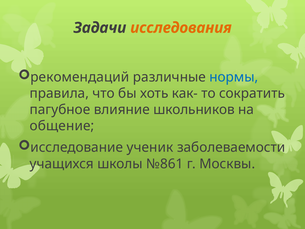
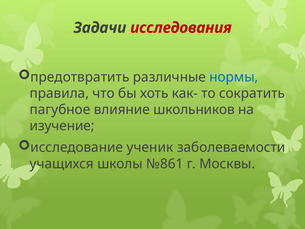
исследования colour: orange -> red
рекомендаций: рекомендаций -> предотвратить
общение: общение -> изучение
